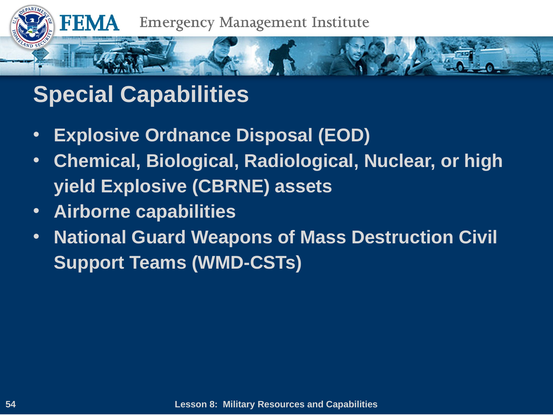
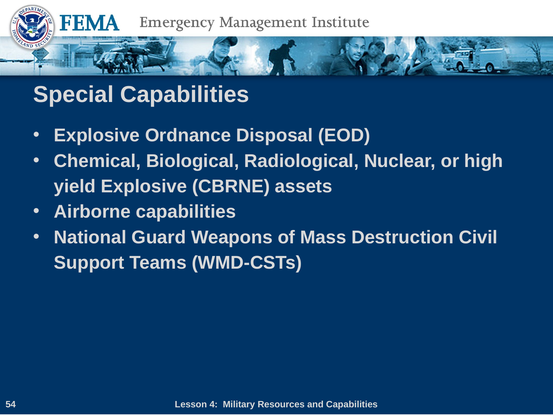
8: 8 -> 4
